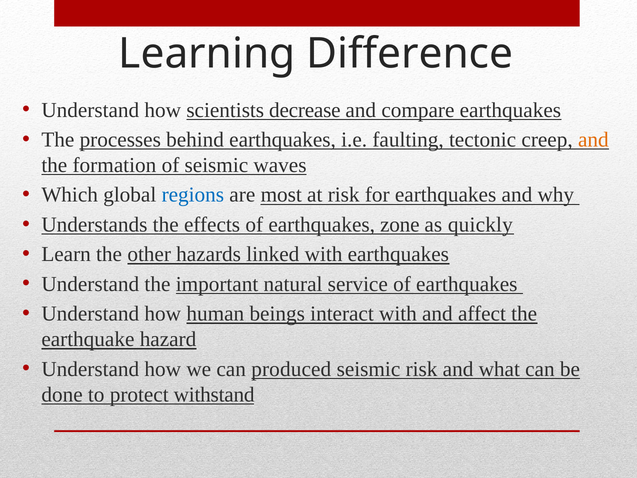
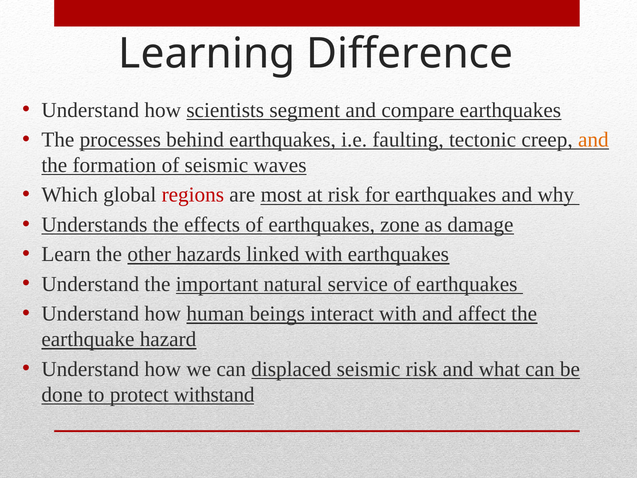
decrease: decrease -> segment
regions colour: blue -> red
quickly: quickly -> damage
produced: produced -> displaced
